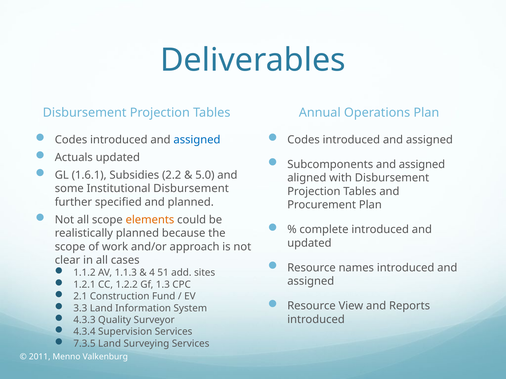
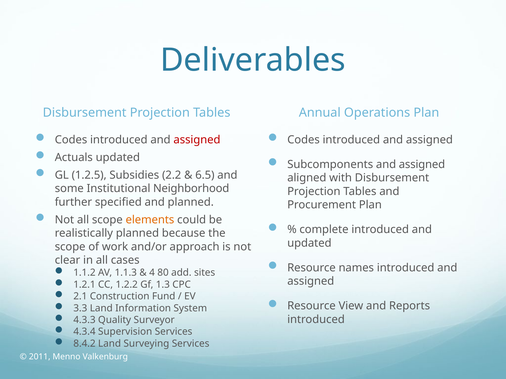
assigned at (197, 140) colour: blue -> red
1.6.1: 1.6.1 -> 1.2.5
5.0: 5.0 -> 6.5
Institutional Disbursement: Disbursement -> Neighborhood
51: 51 -> 80
7.3.5: 7.3.5 -> 8.4.2
